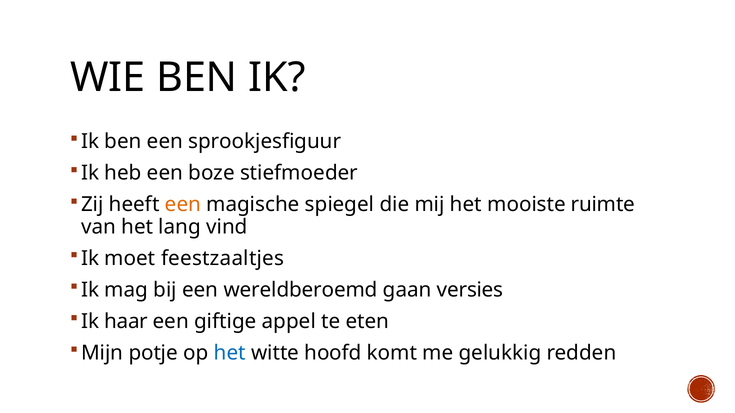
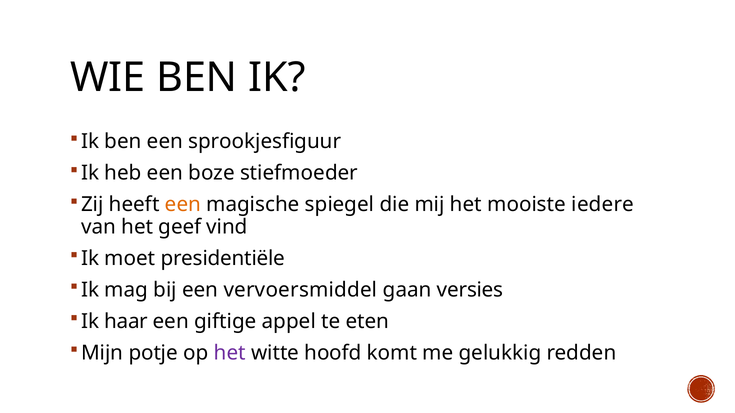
ruimte: ruimte -> iedere
lang: lang -> geef
feestzaaltjes: feestzaaltjes -> presidentiële
wereldberoemd: wereldberoemd -> vervoersmiddel
het at (230, 353) colour: blue -> purple
